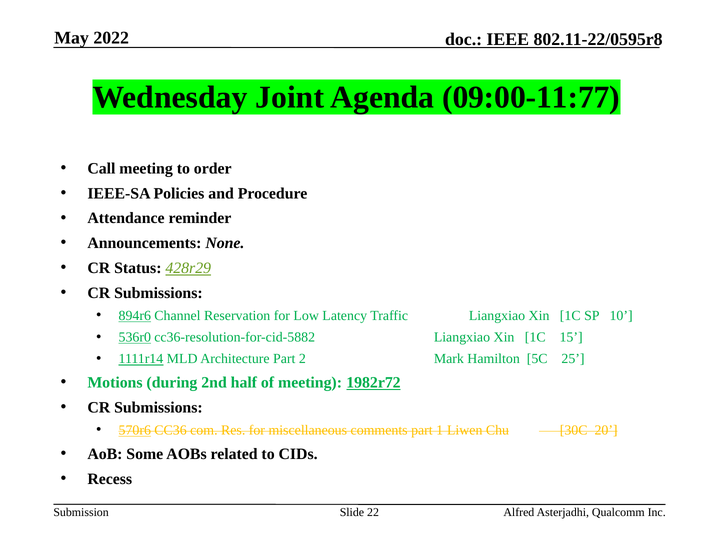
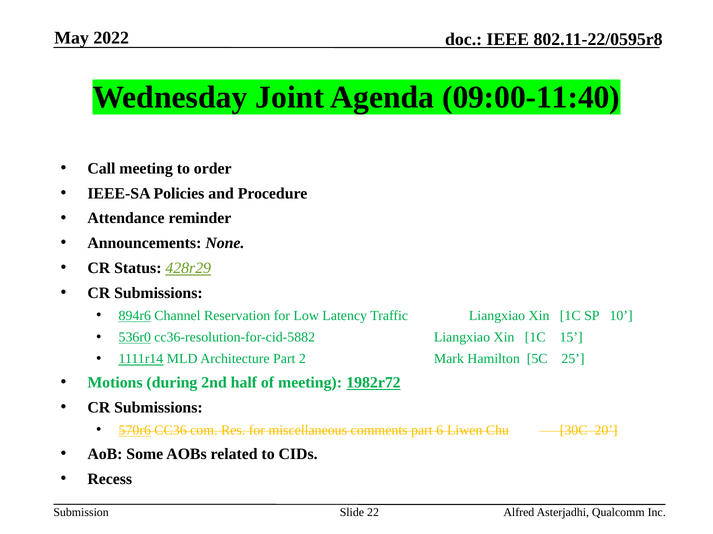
09:00-11:77: 09:00-11:77 -> 09:00-11:40
1: 1 -> 6
